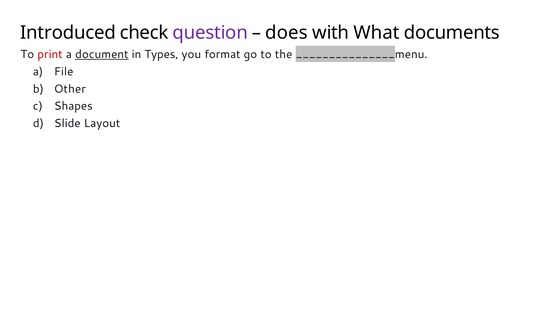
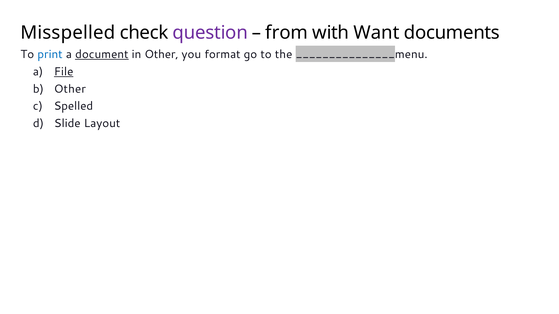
Introduced: Introduced -> Misspelled
does: does -> from
What: What -> Want
print colour: red -> blue
in Types: Types -> Other
File underline: none -> present
Shapes: Shapes -> Spelled
